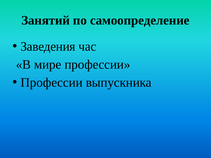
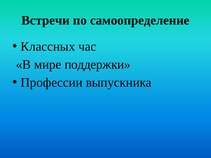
Занятий: Занятий -> Встречи
Заведения: Заведения -> Классных
мире профессии: профессии -> поддержки
